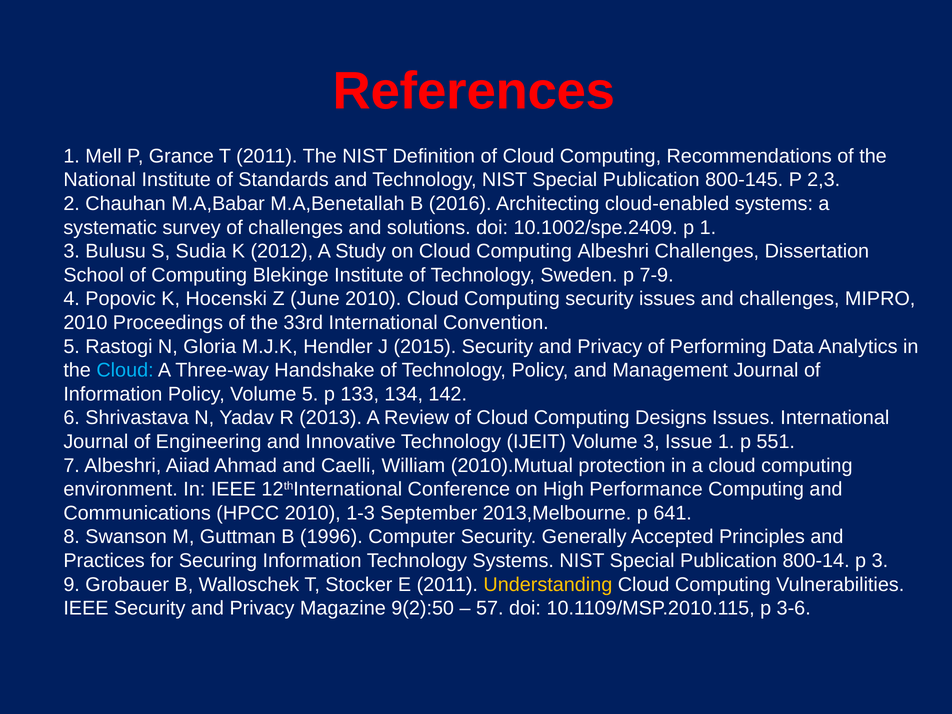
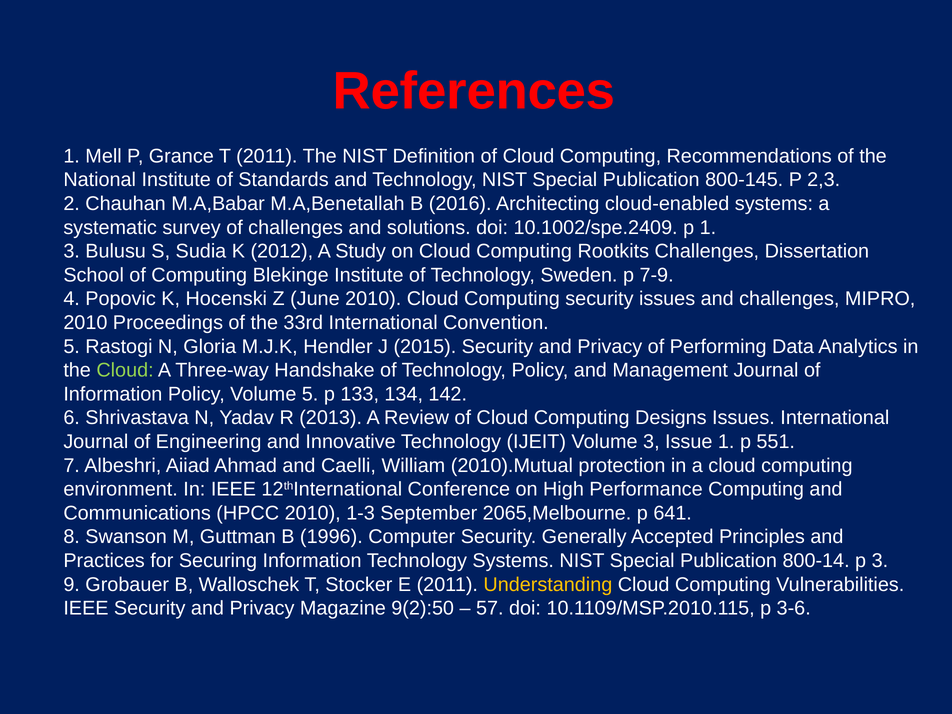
Computing Albeshri: Albeshri -> Rootkits
Cloud at (125, 370) colour: light blue -> light green
2013,Melbourne: 2013,Melbourne -> 2065,Melbourne
